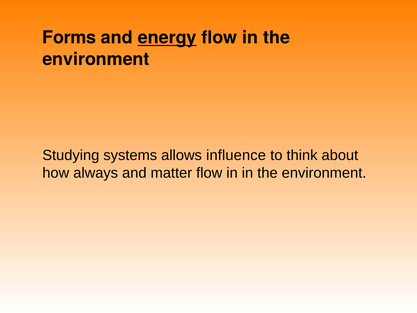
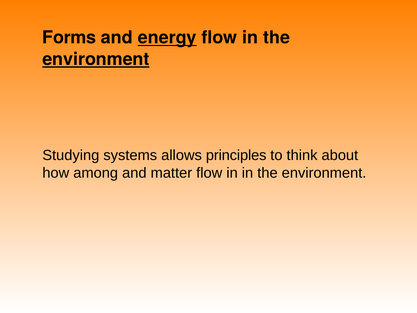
environment at (96, 59) underline: none -> present
influence: influence -> principles
always: always -> among
